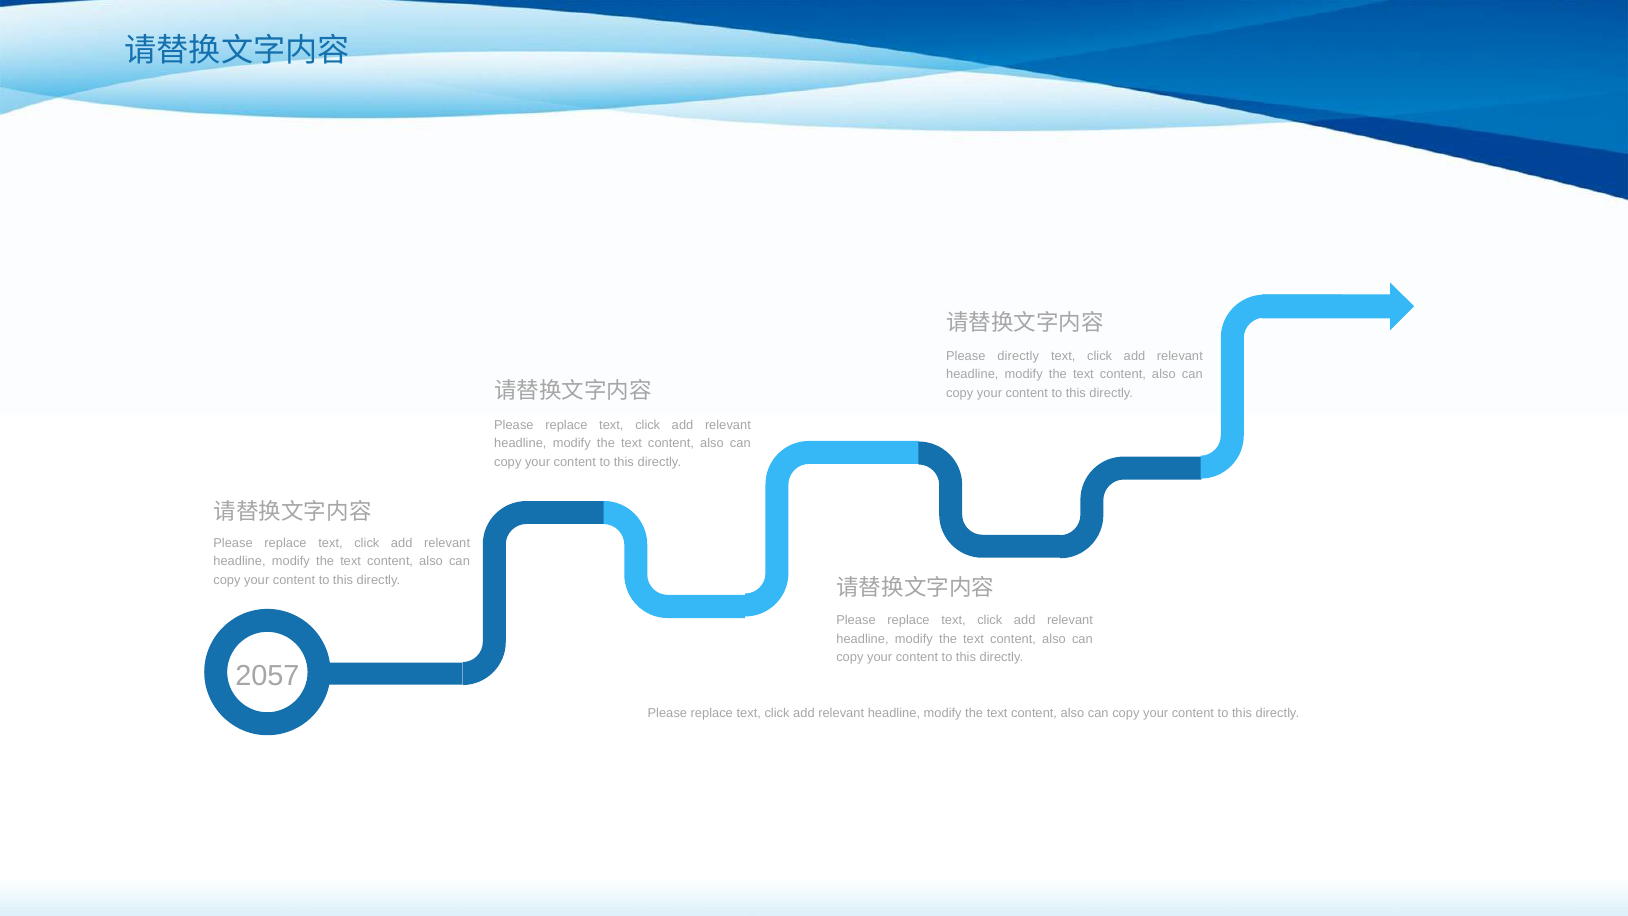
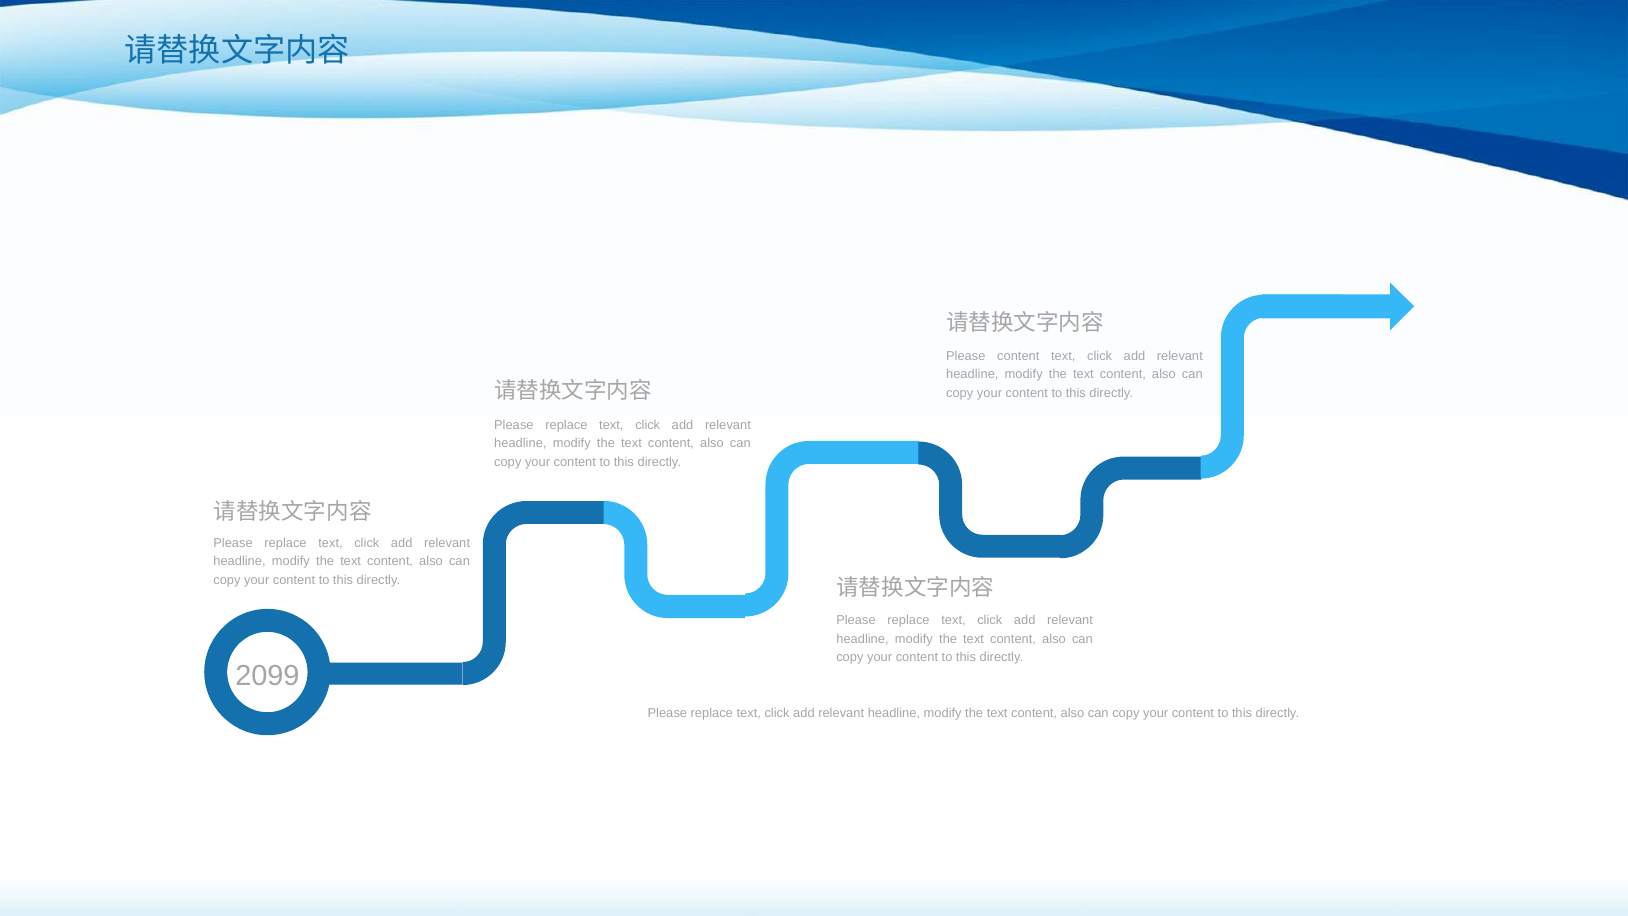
Please directly: directly -> content
2057: 2057 -> 2099
